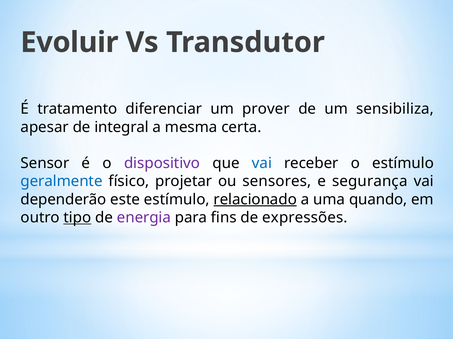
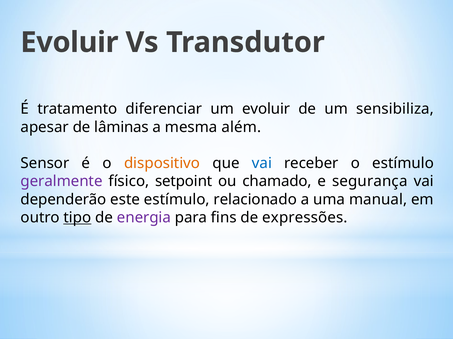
um prover: prover -> evoluir
integral: integral -> lâminas
certa: certa -> além
dispositivo colour: purple -> orange
geralmente colour: blue -> purple
projetar: projetar -> setpoint
sensores: sensores -> chamado
relacionado underline: present -> none
quando: quando -> manual
